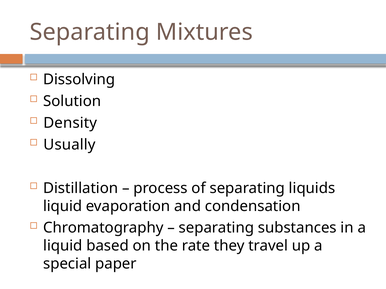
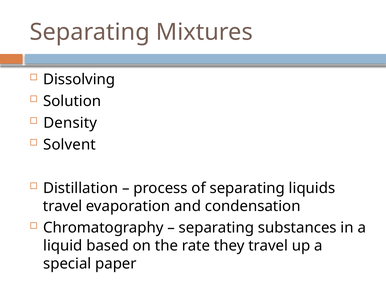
Usually: Usually -> Solvent
liquid at (63, 206): liquid -> travel
